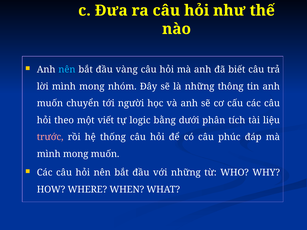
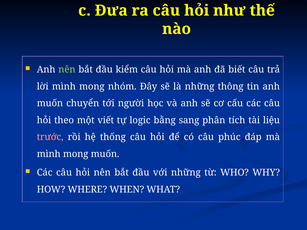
nên at (67, 70) colour: light blue -> light green
vàng: vàng -> kiểm
dưới: dưới -> sang
